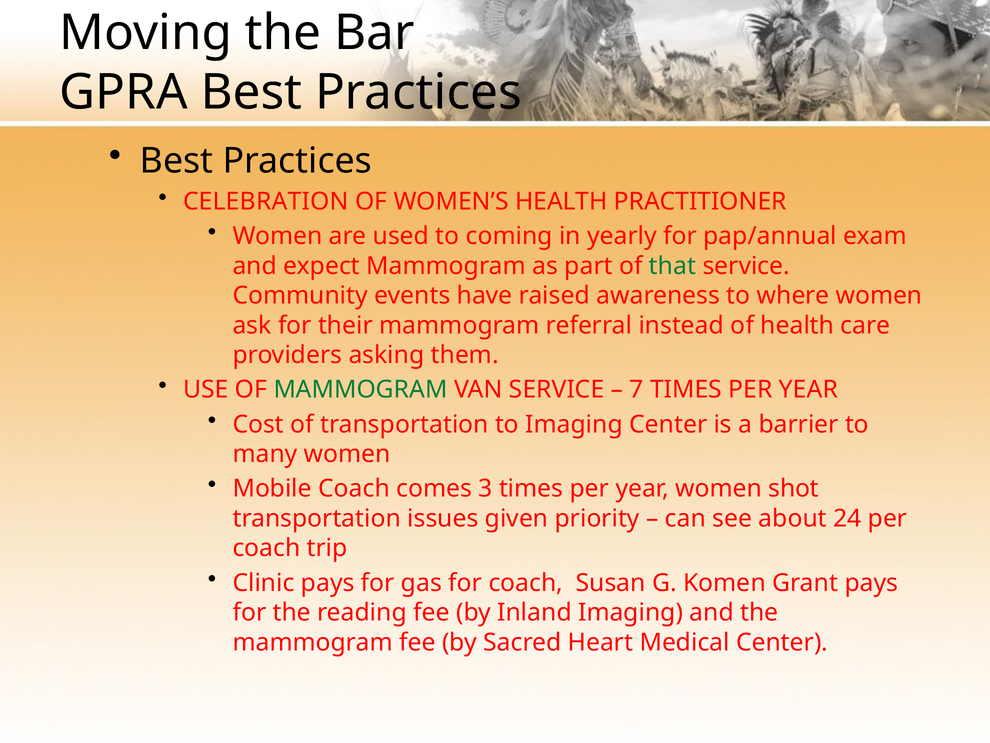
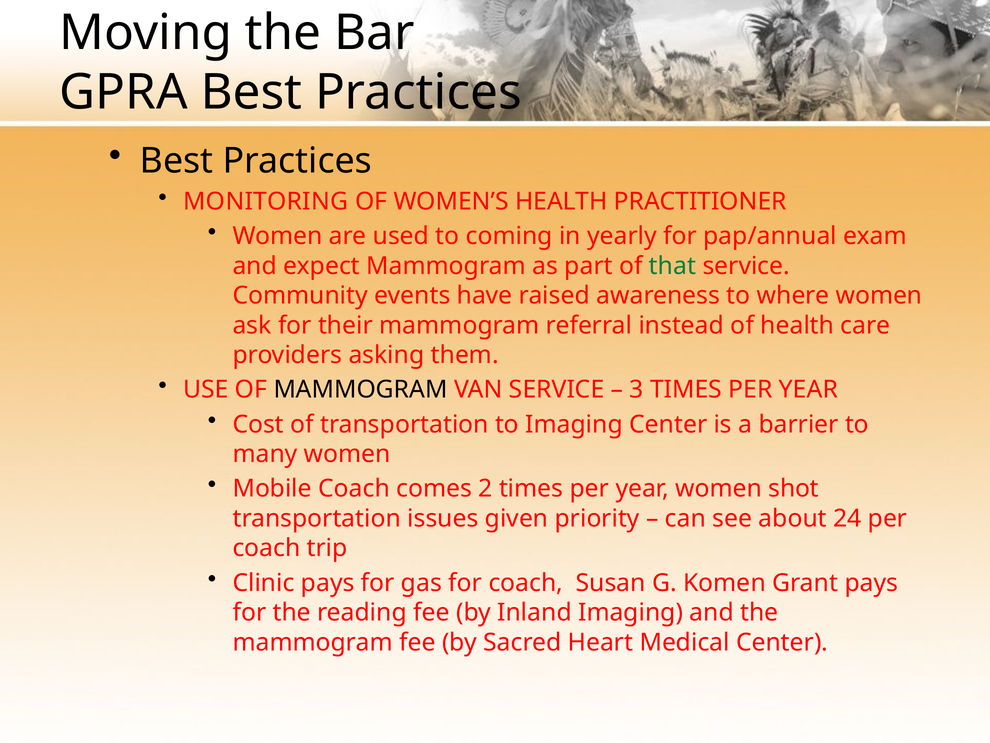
CELEBRATION: CELEBRATION -> MONITORING
MAMMOGRAM at (361, 389) colour: green -> black
7: 7 -> 3
3: 3 -> 2
